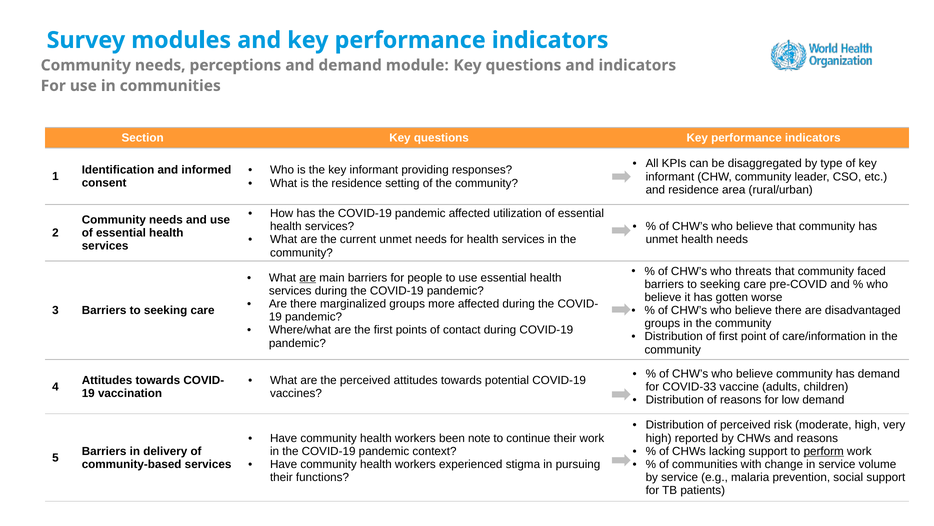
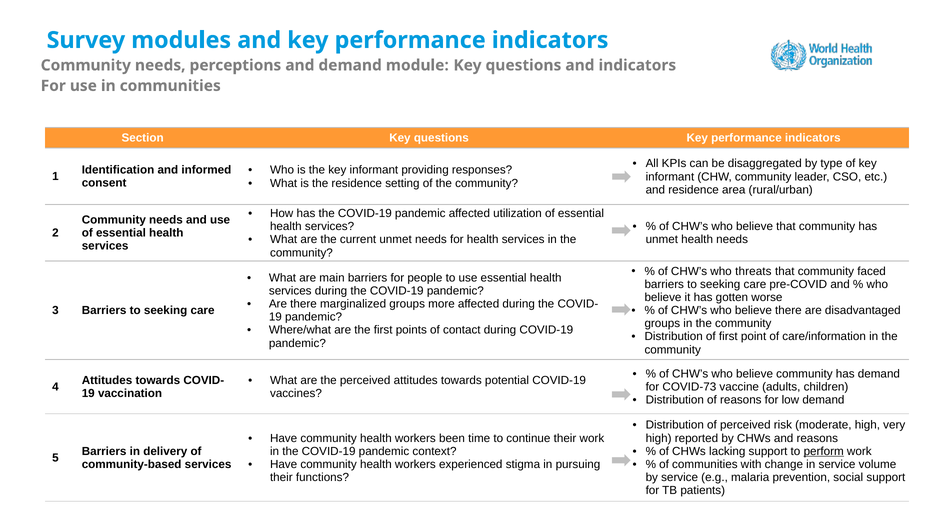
are at (308, 277) underline: present -> none
COVID-33: COVID-33 -> COVID-73
note: note -> time
